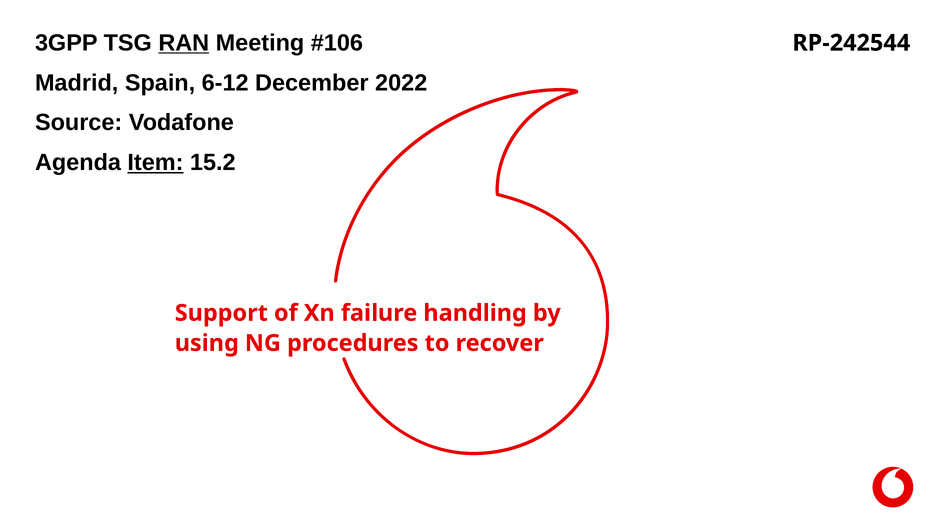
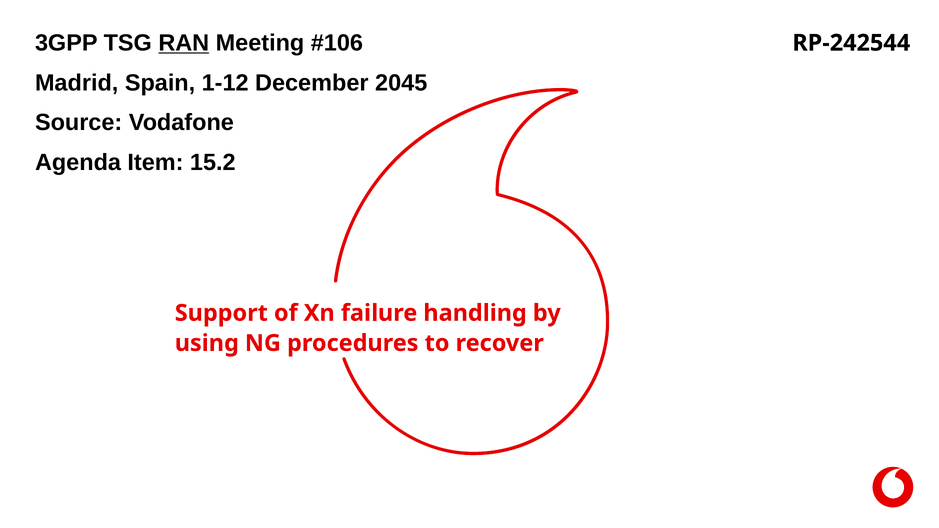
6-12: 6-12 -> 1-12
2022: 2022 -> 2045
Item underline: present -> none
